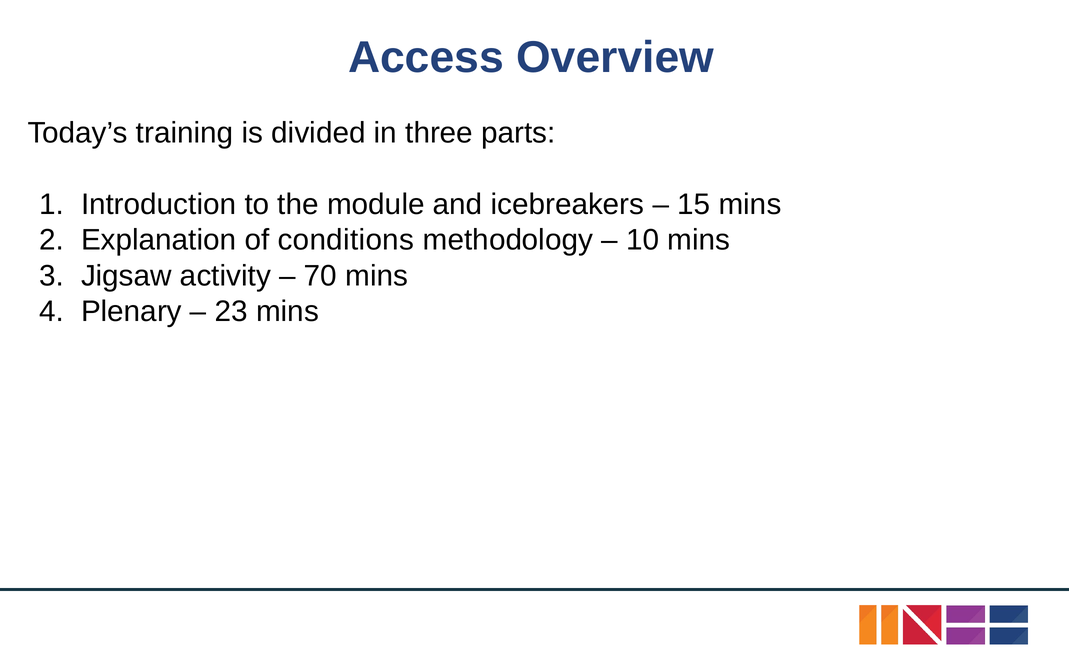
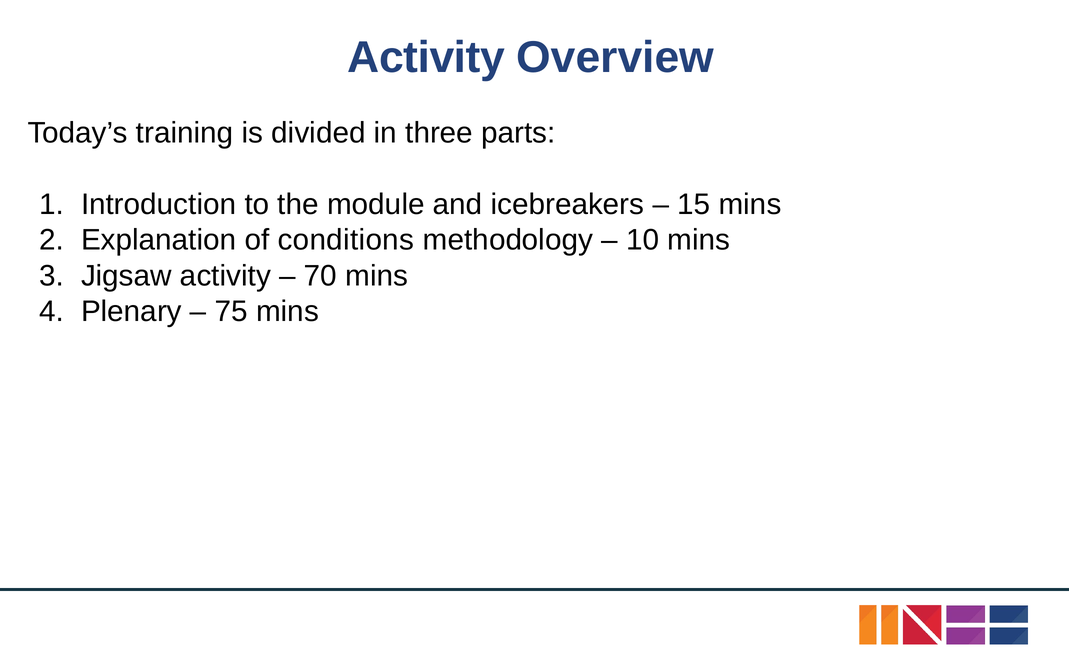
Access at (426, 57): Access -> Activity
23: 23 -> 75
